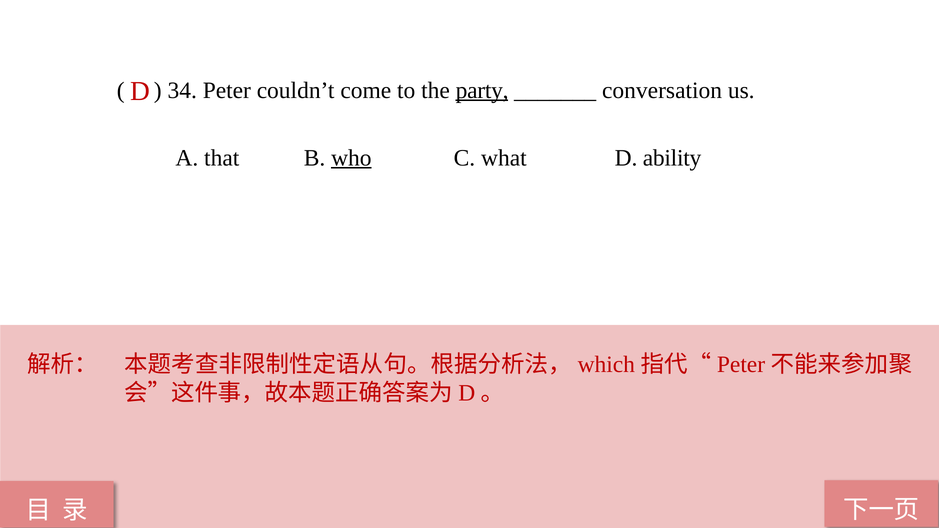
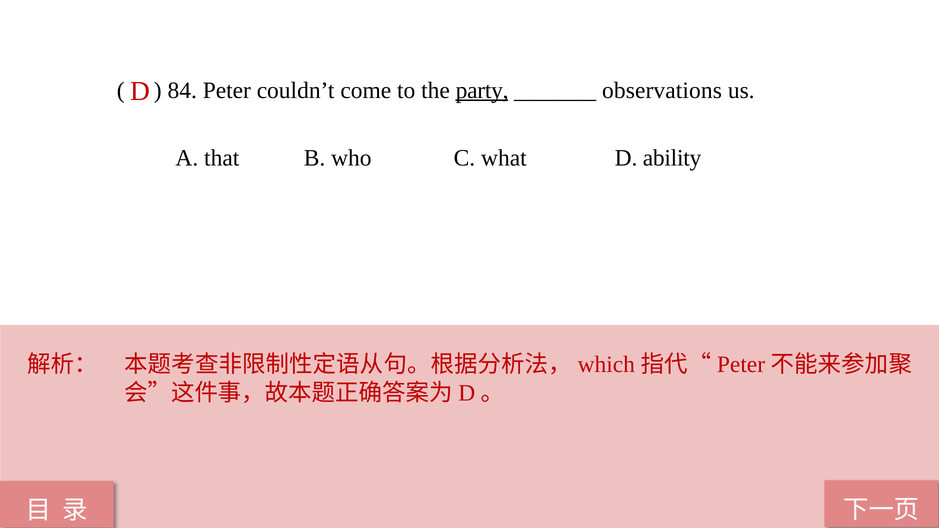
34: 34 -> 84
conversation: conversation -> observations
who underline: present -> none
